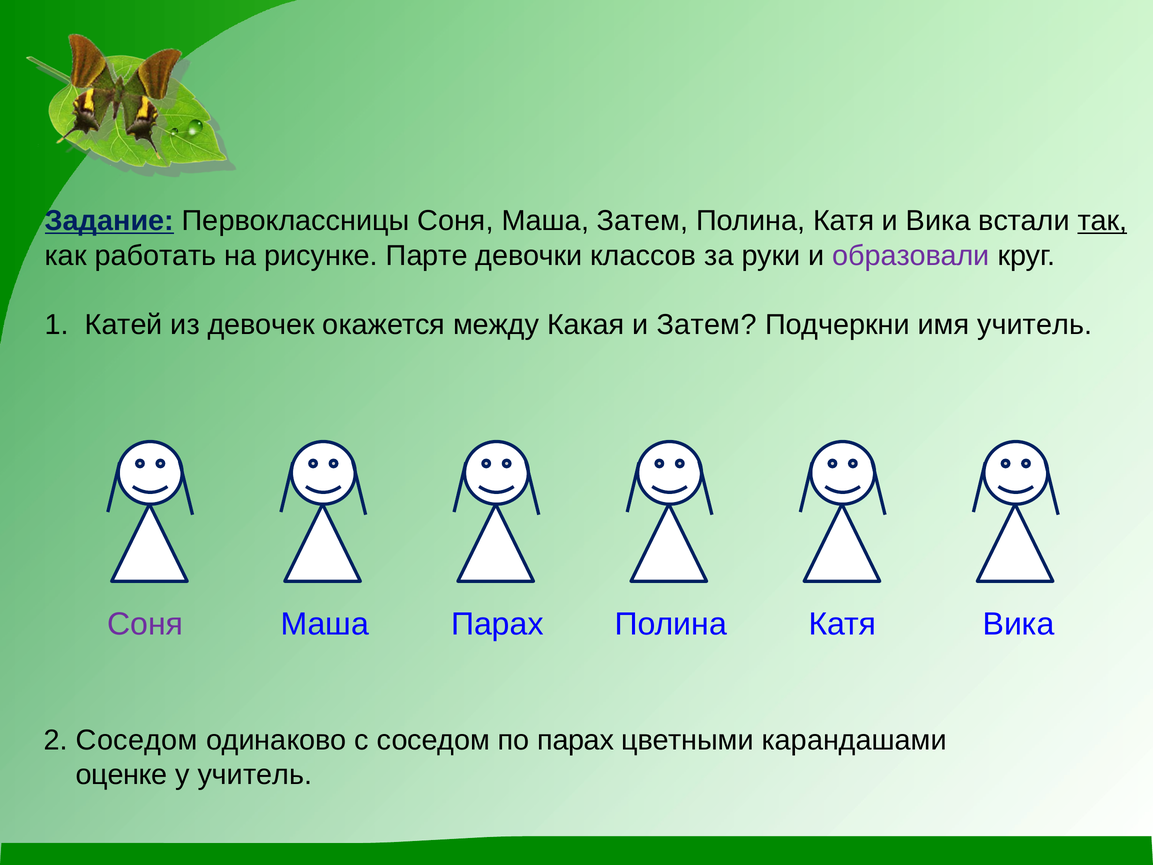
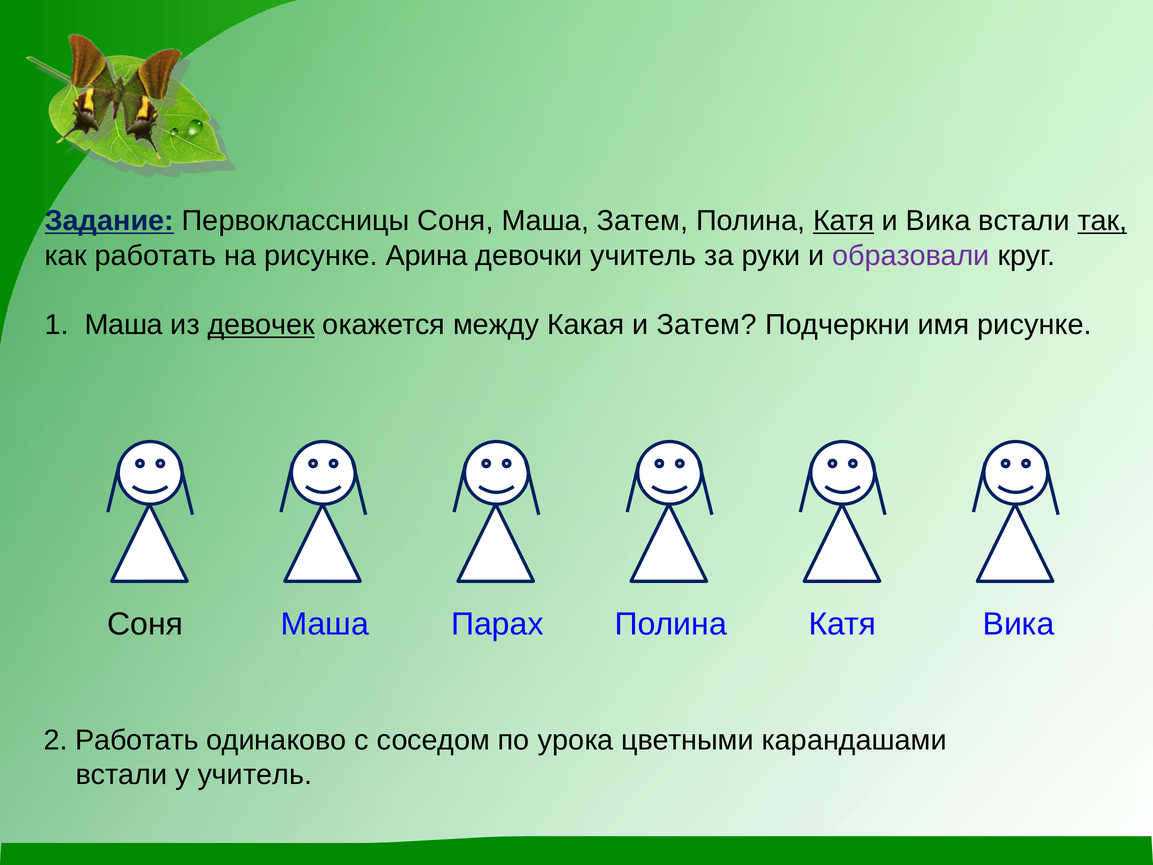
Катя at (844, 221) underline: none -> present
Парте: Парте -> Арина
девочки классов: классов -> учитель
1 Катей: Катей -> Маша
девочек underline: none -> present
имя учитель: учитель -> рисунке
Соня at (145, 624) colour: purple -> black
2 Соседом: Соседом -> Работать
по парах: парах -> урока
оценке at (121, 774): оценке -> встали
